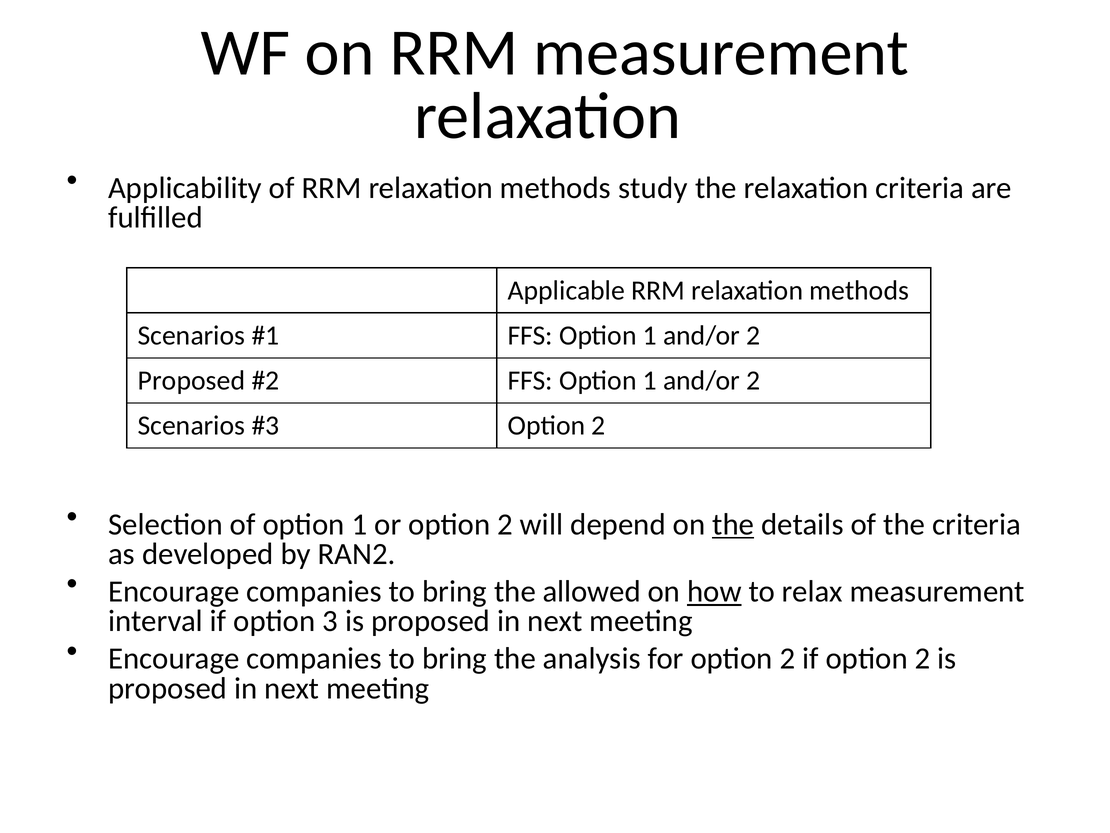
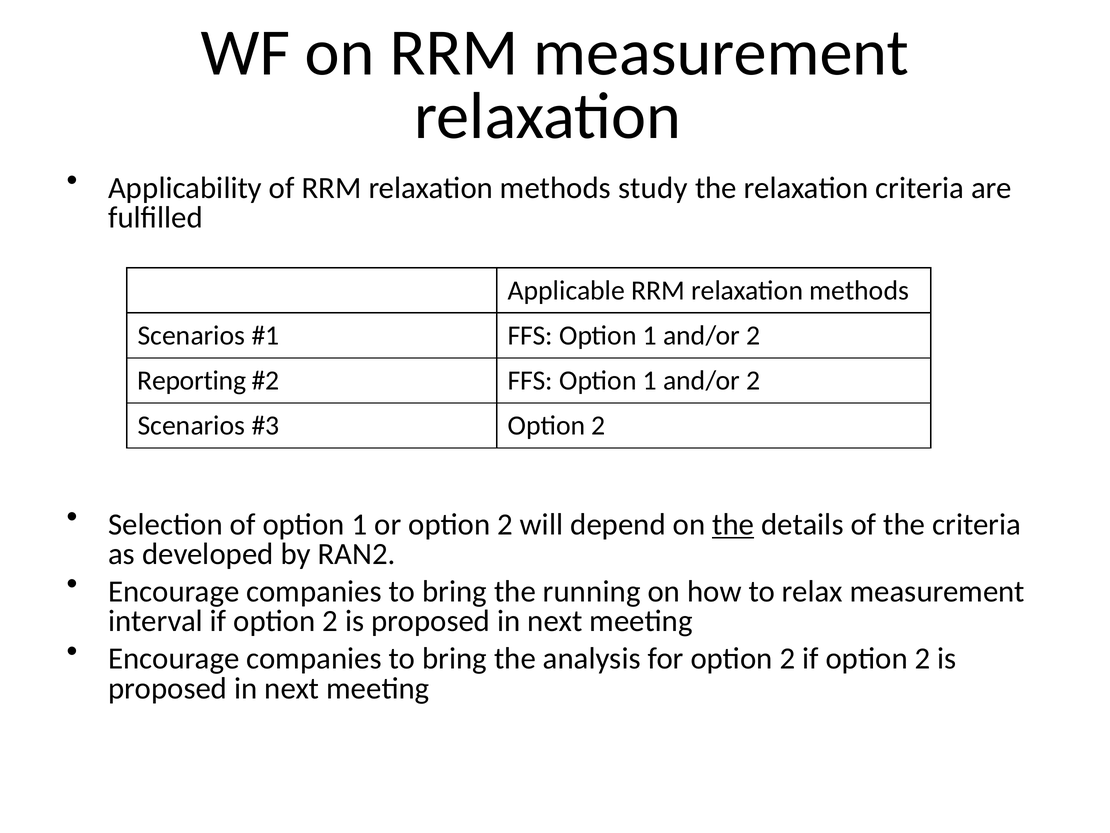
Proposed at (192, 381): Proposed -> Reporting
allowed: allowed -> running
how underline: present -> none
interval if option 3: 3 -> 2
